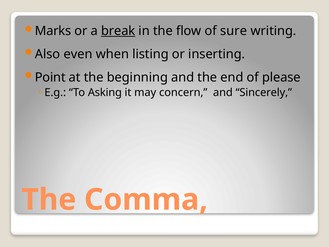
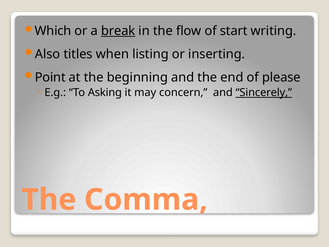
Marks: Marks -> Which
sure: sure -> start
even: even -> titles
Sincerely underline: none -> present
